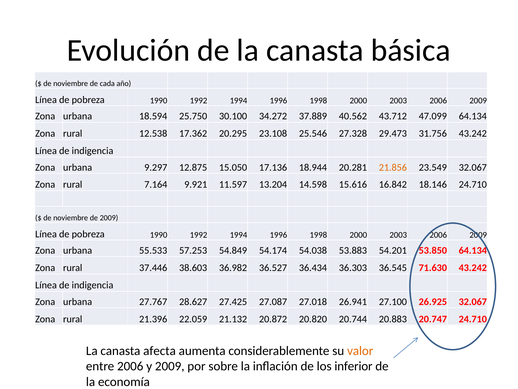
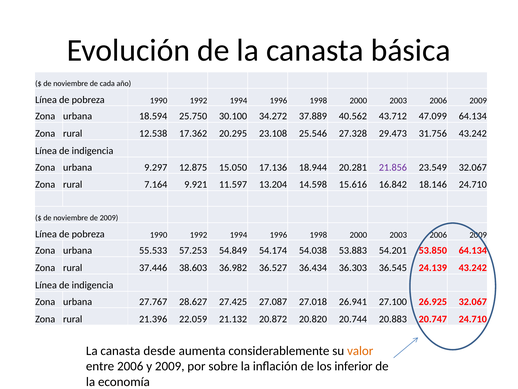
21.856 colour: orange -> purple
71.630: 71.630 -> 24.139
afecta: afecta -> desde
